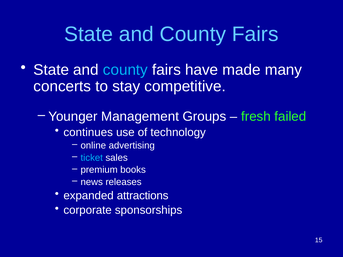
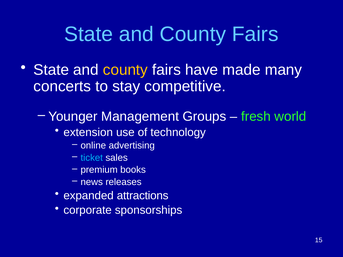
county at (125, 70) colour: light blue -> yellow
failed: failed -> world
continues: continues -> extension
